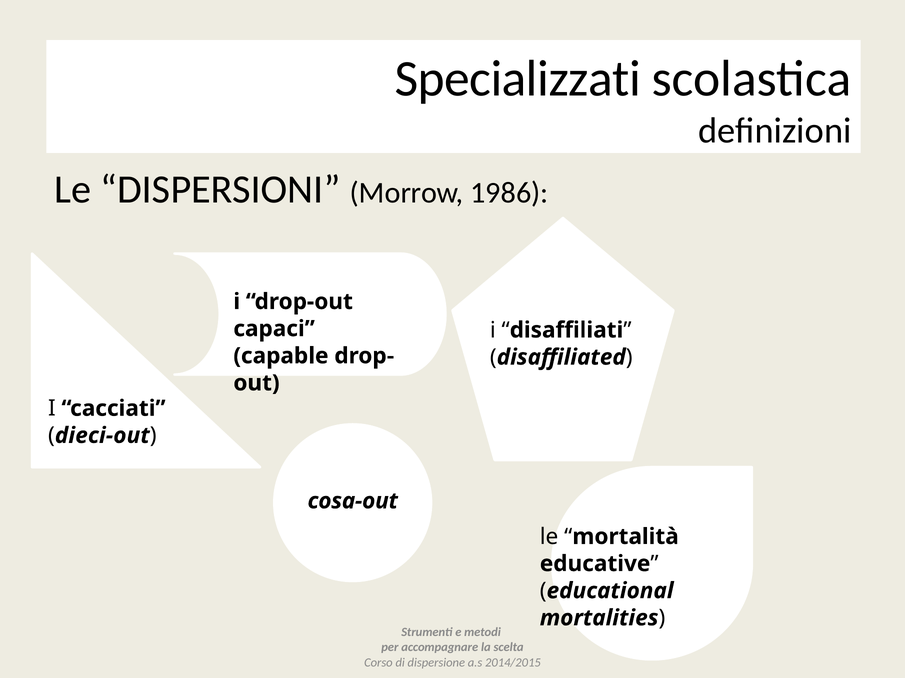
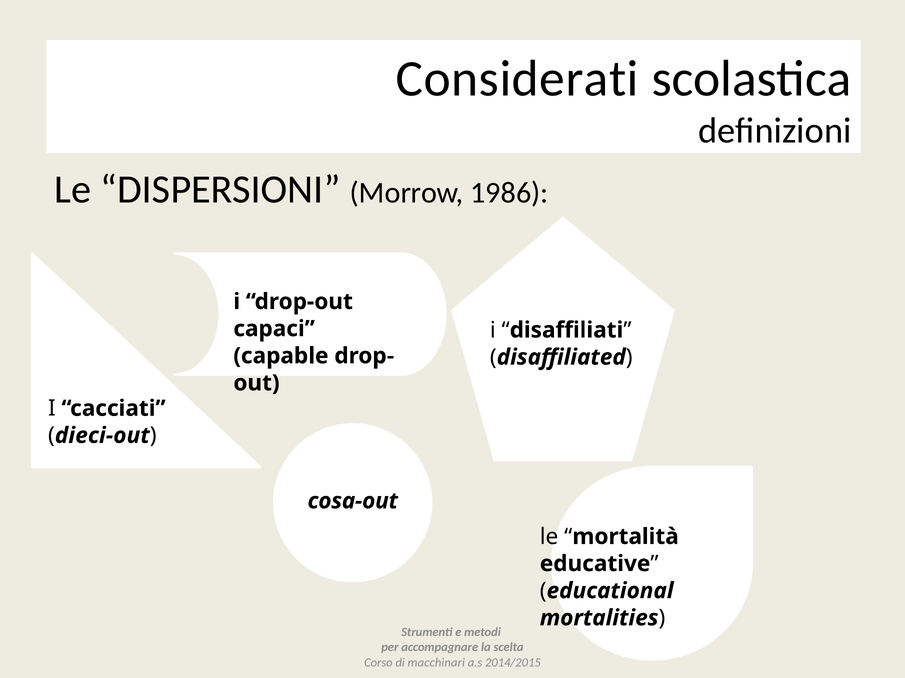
Specializzati: Specializzati -> Considerati
dispersione: dispersione -> macchinari
